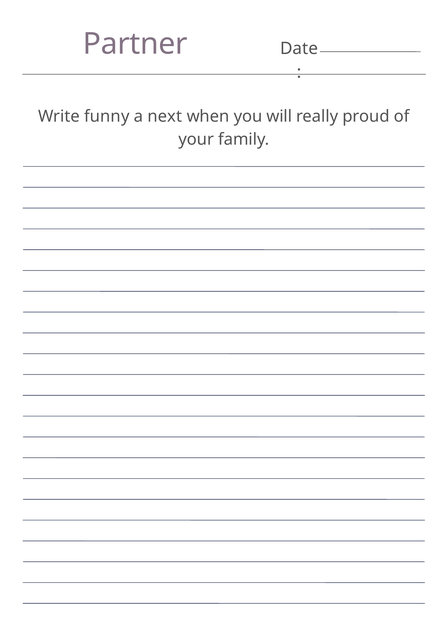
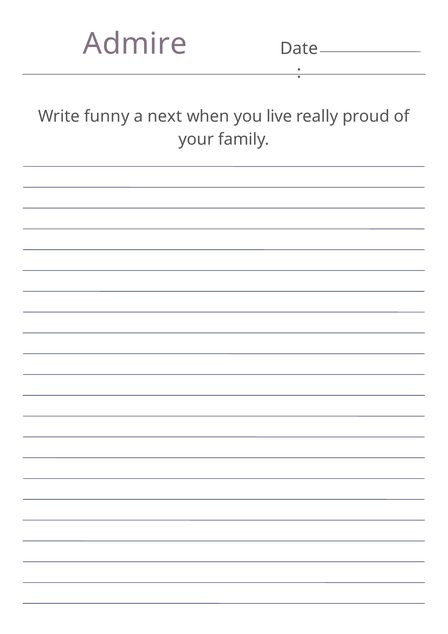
Partner: Partner -> Admire
will: will -> live
